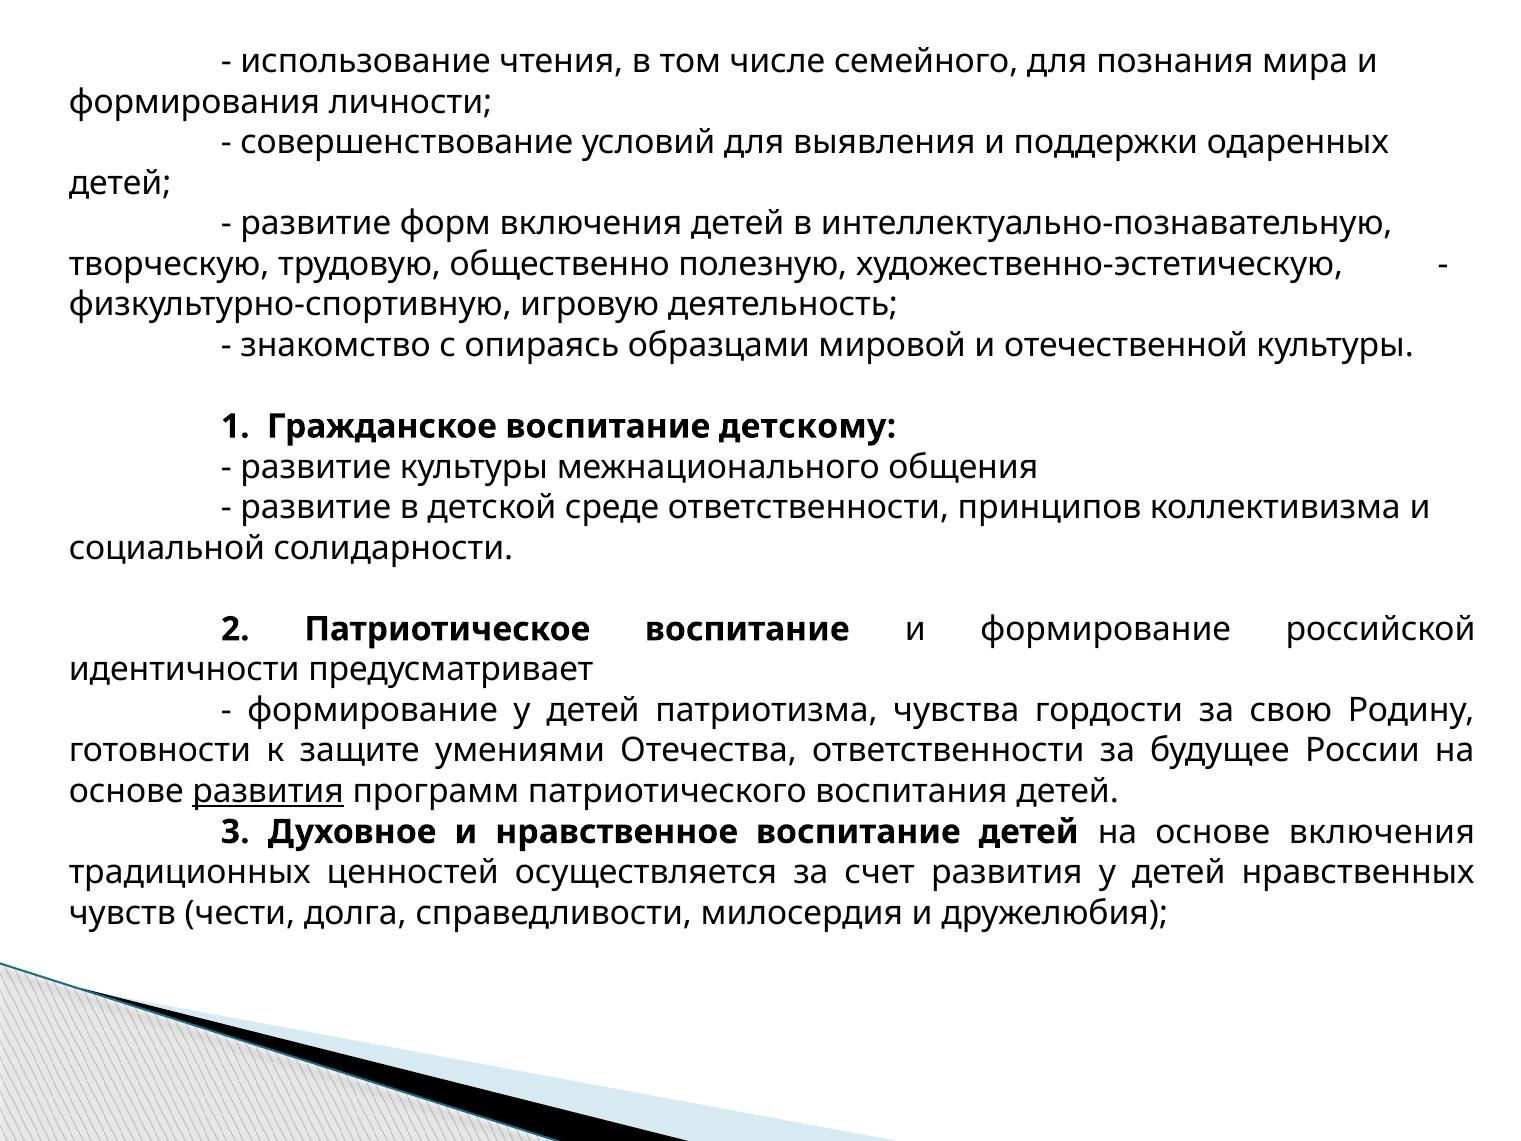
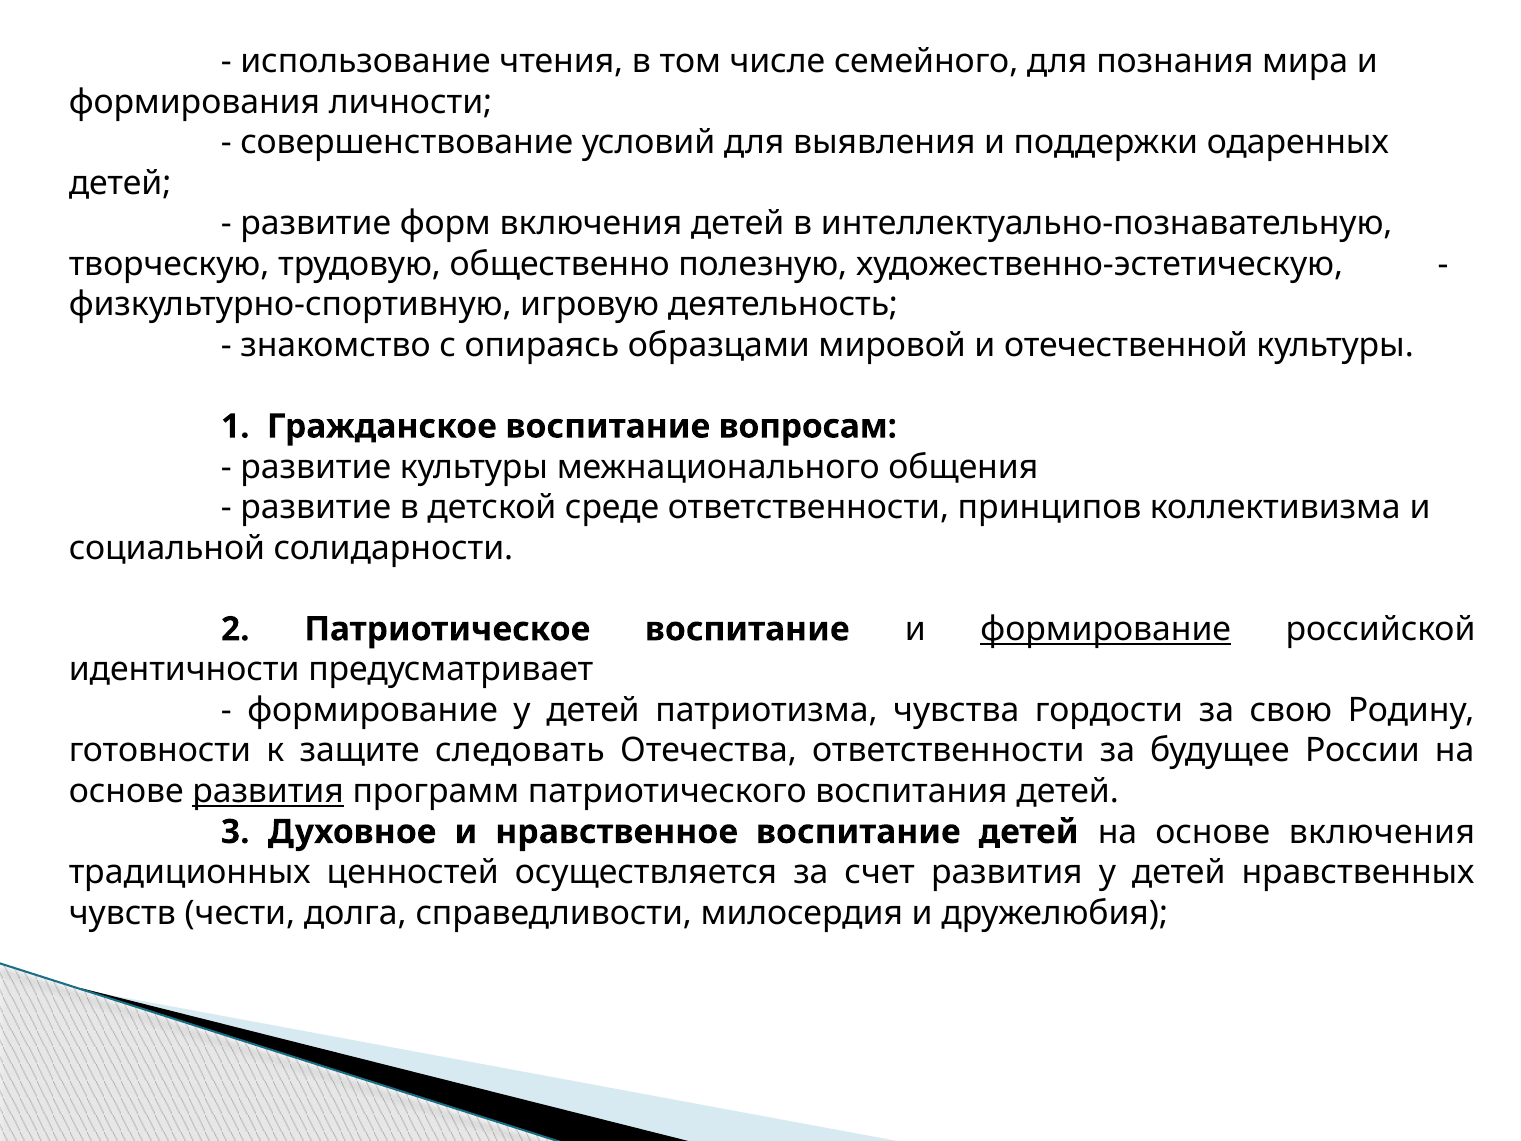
детскому: детскому -> вопросам
формирование at (1106, 629) underline: none -> present
умениями: умениями -> следовать
